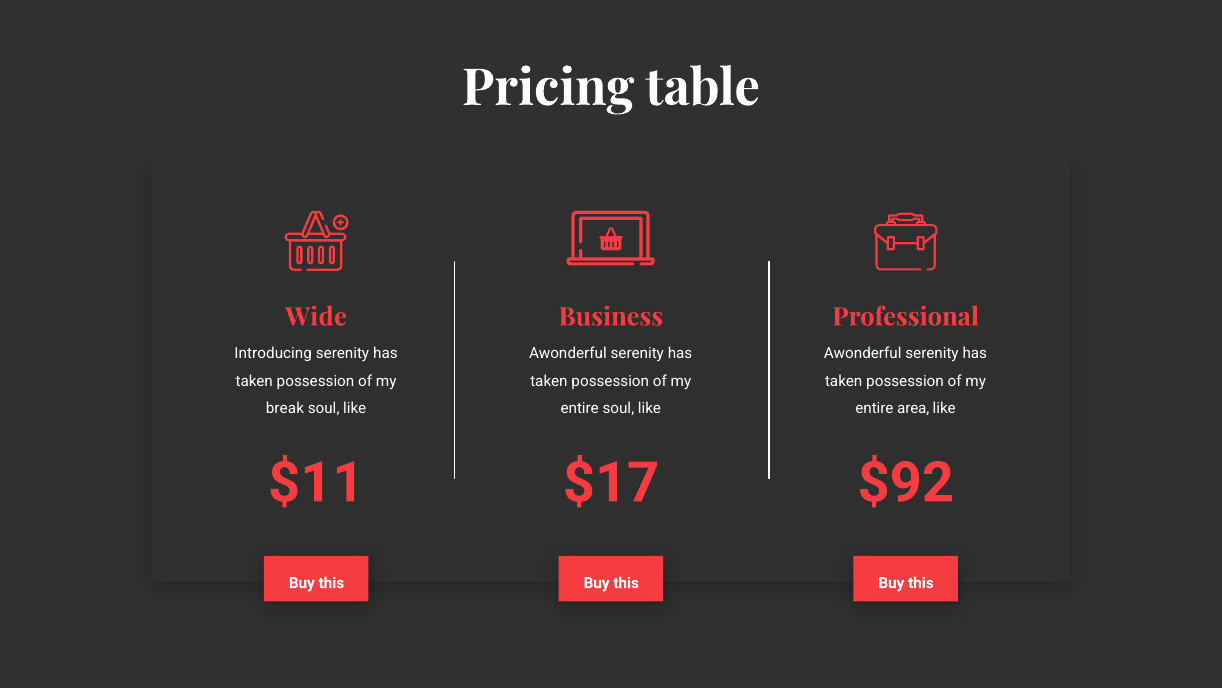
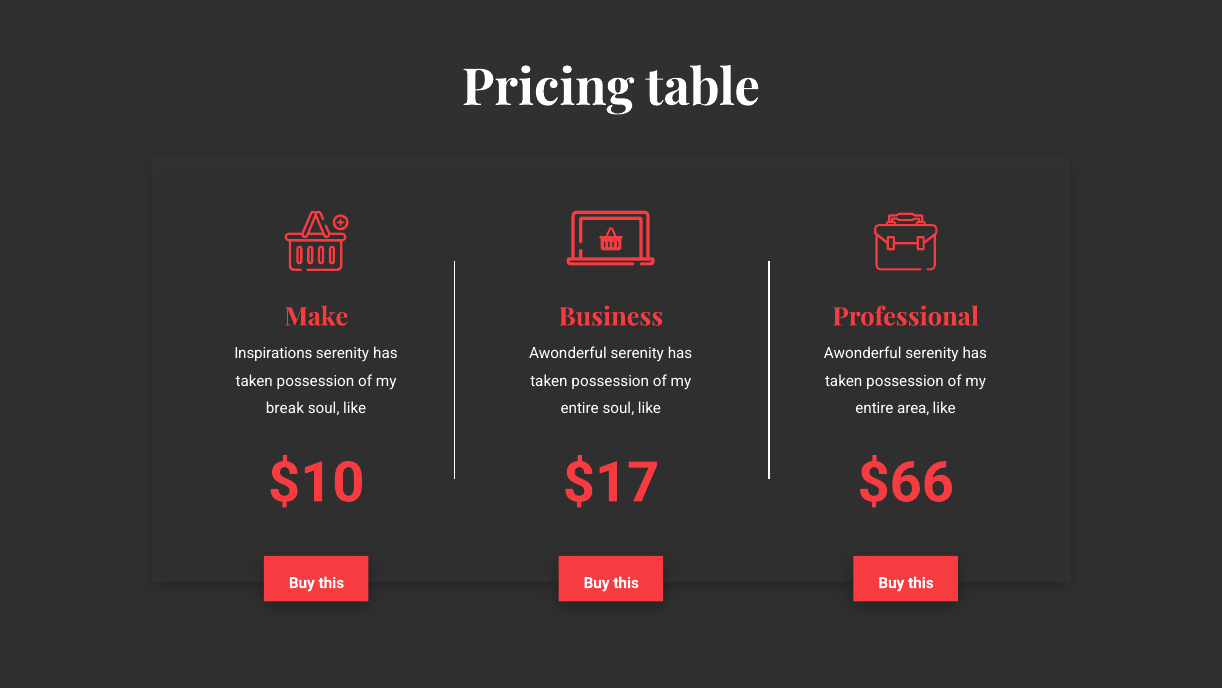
Wide: Wide -> Make
Introducing: Introducing -> Inspirations
$11: $11 -> $10
$92: $92 -> $66
